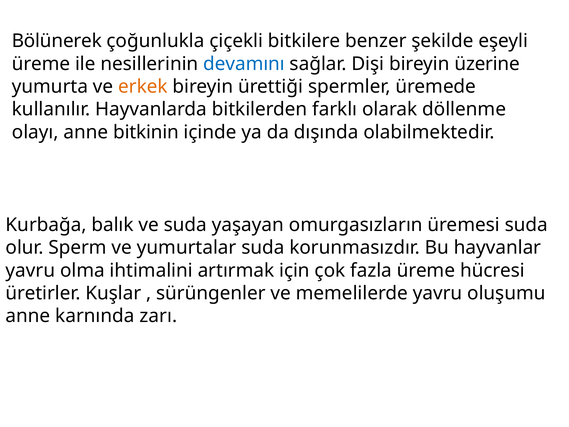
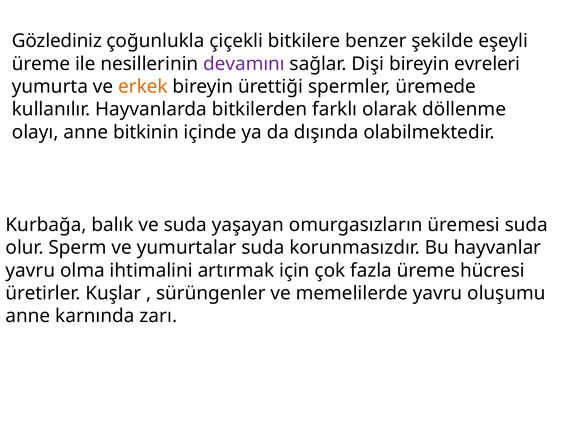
Bölünerek: Bölünerek -> Gözlediniz
devamını colour: blue -> purple
üzerine: üzerine -> evreleri
